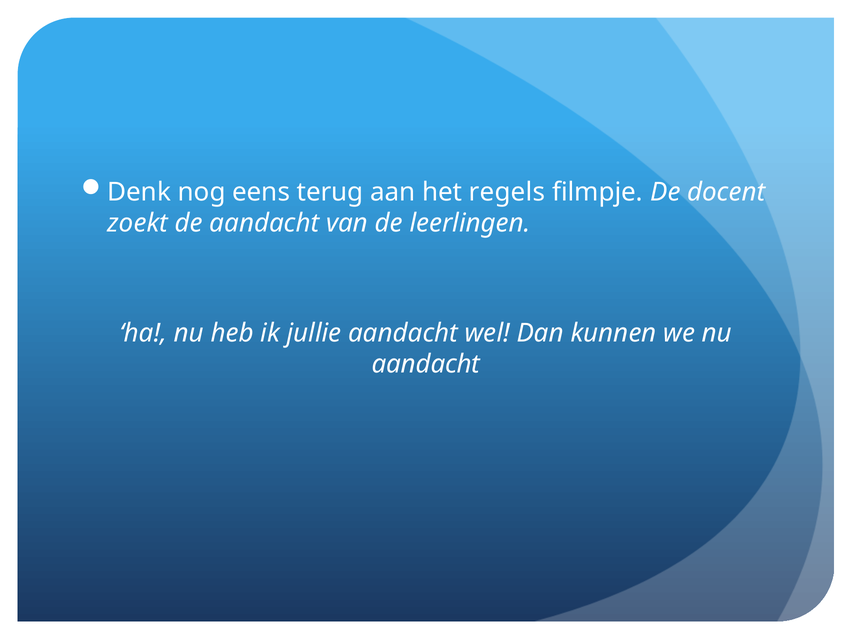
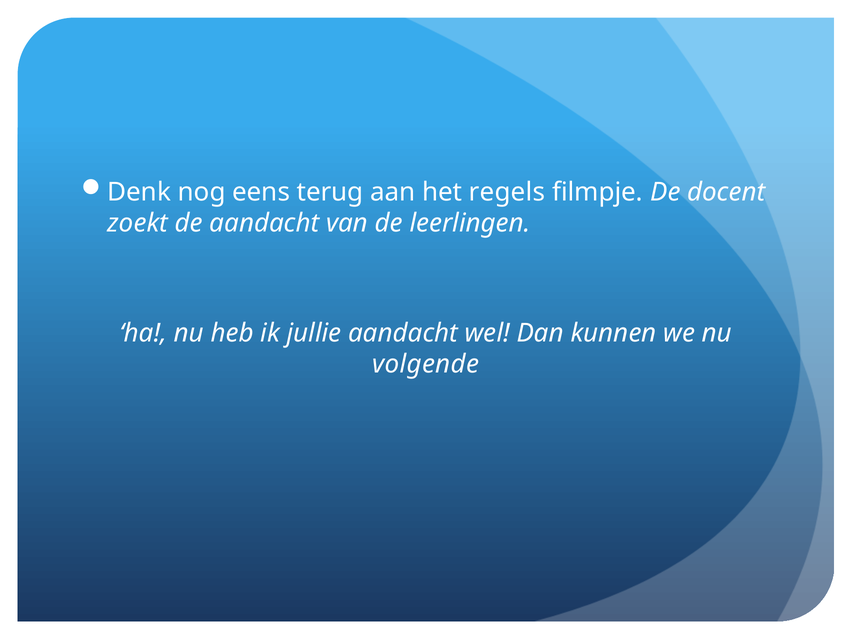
aandacht at (426, 364): aandacht -> volgende
